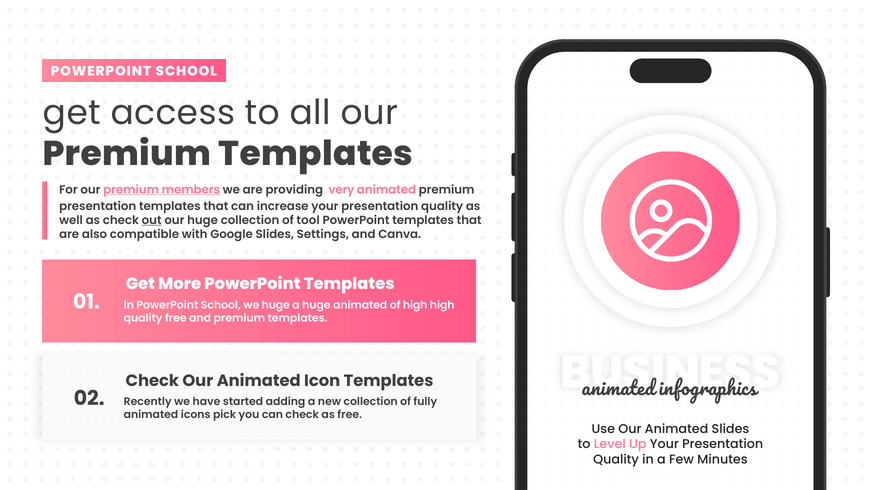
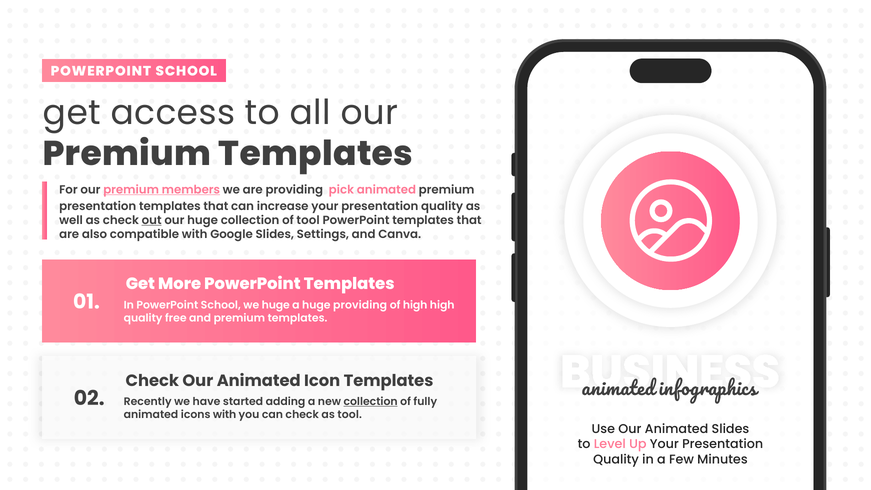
very: very -> pick
huge animated: animated -> providing
collection at (371, 402) underline: none -> present
icons pick: pick -> with
as free: free -> tool
